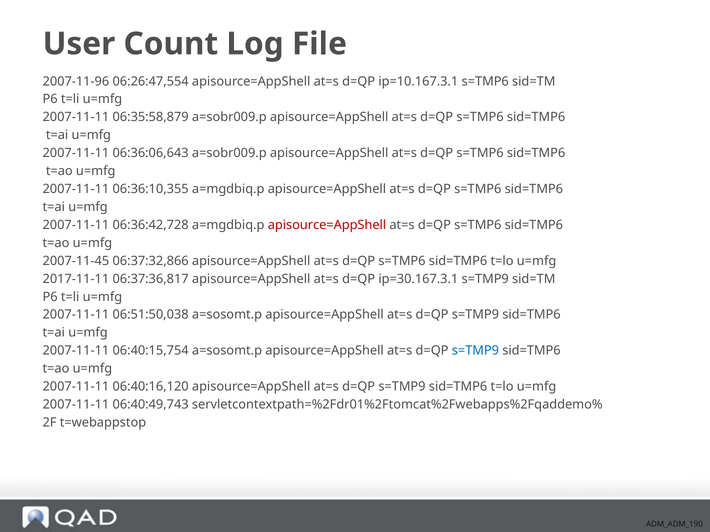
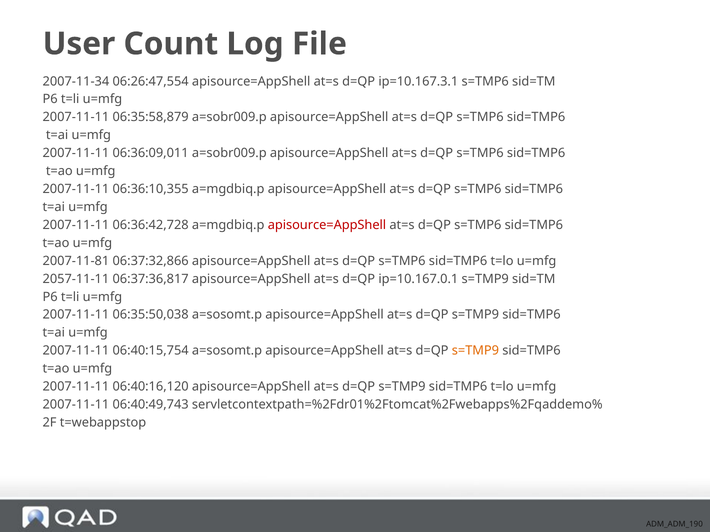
2007-11-96: 2007-11-96 -> 2007-11-34
06:36:06,643: 06:36:06,643 -> 06:36:09,011
2007-11-45: 2007-11-45 -> 2007-11-81
2017-11-11: 2017-11-11 -> 2057-11-11
ip=30.167.3.1: ip=30.167.3.1 -> ip=10.167.0.1
06:51:50,038: 06:51:50,038 -> 06:35:50,038
s=TMP9 at (475, 351) colour: blue -> orange
